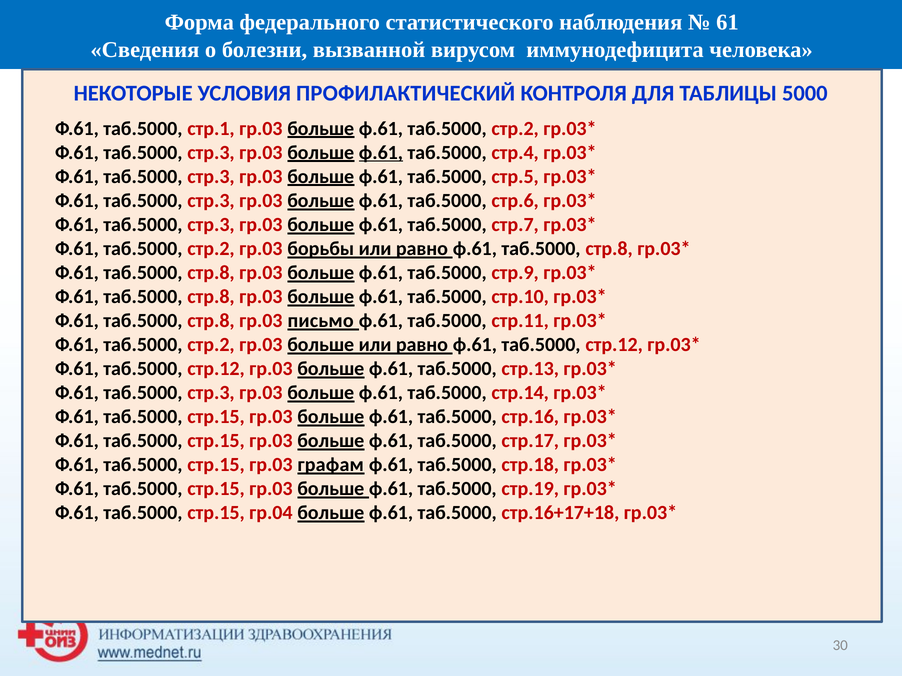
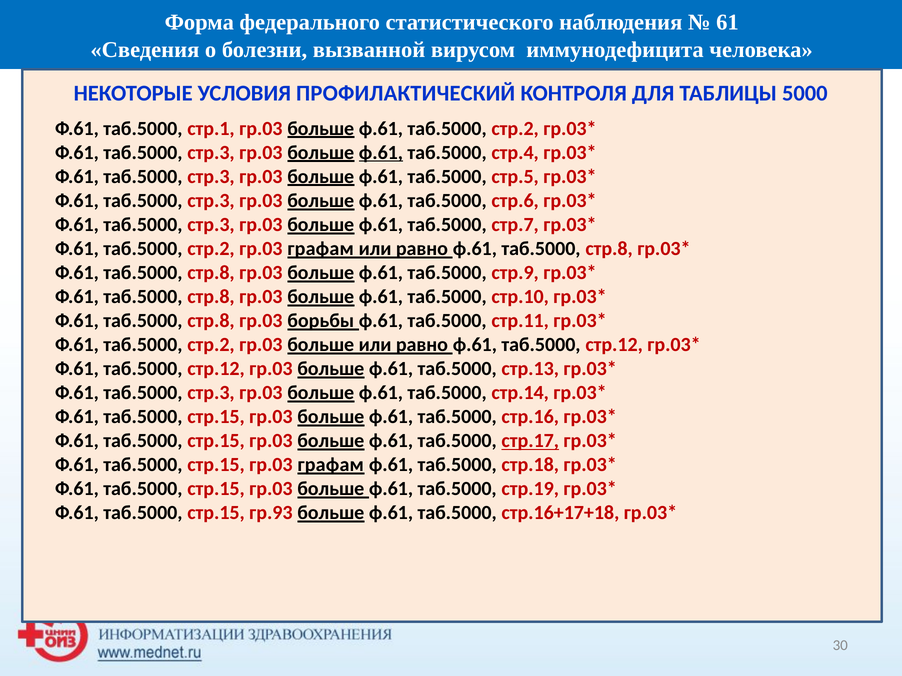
стр.2 гр.03 борьбы: борьбы -> графам
письмо: письмо -> борьбы
стр.17 underline: none -> present
гр.04: гр.04 -> гр.93
